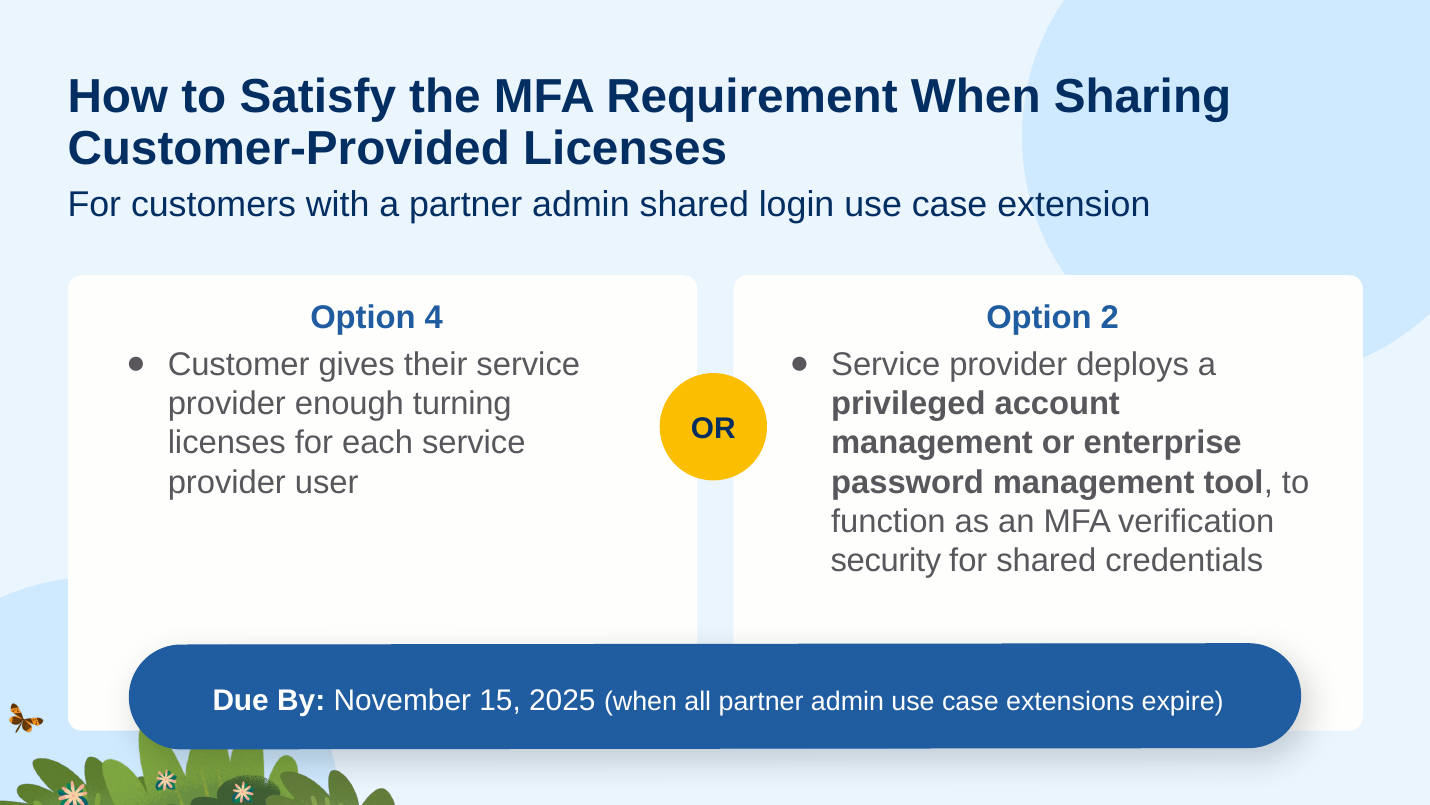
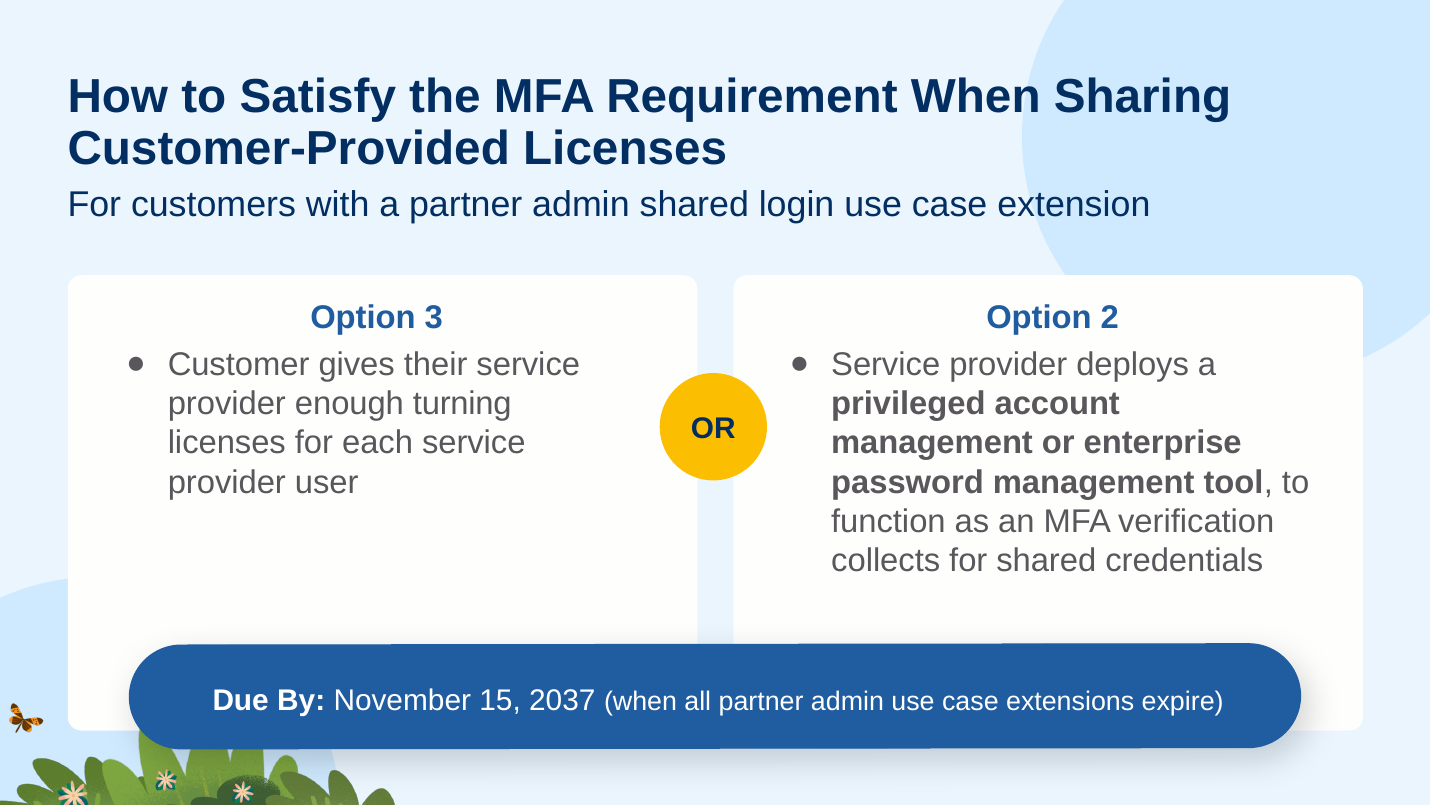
4: 4 -> 3
security: security -> collects
2025: 2025 -> 2037
